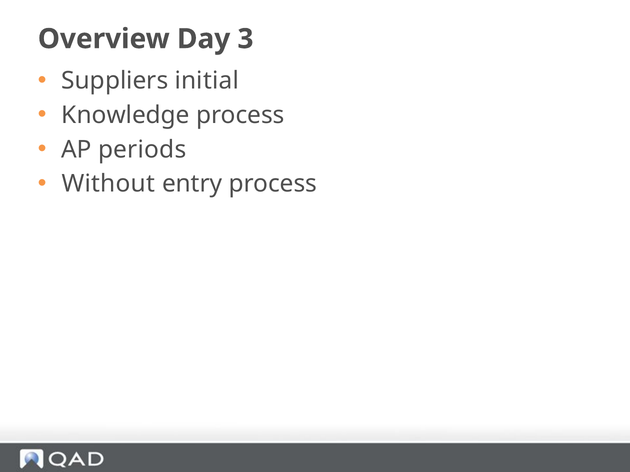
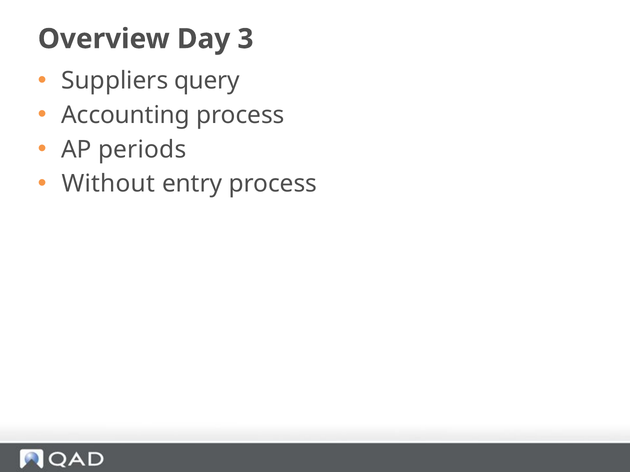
initial: initial -> query
Knowledge: Knowledge -> Accounting
